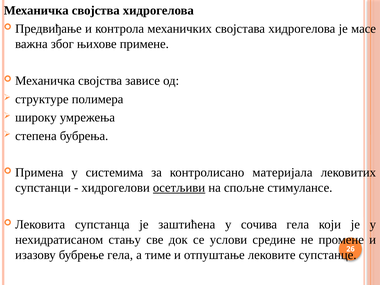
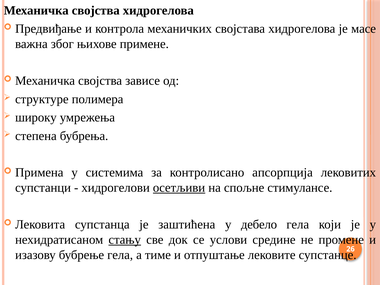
материјала: материјала -> апсорпција
сочива: сочива -> дебело
стању underline: none -> present
